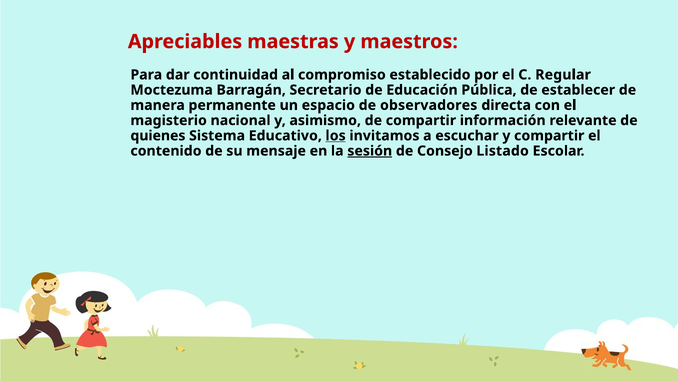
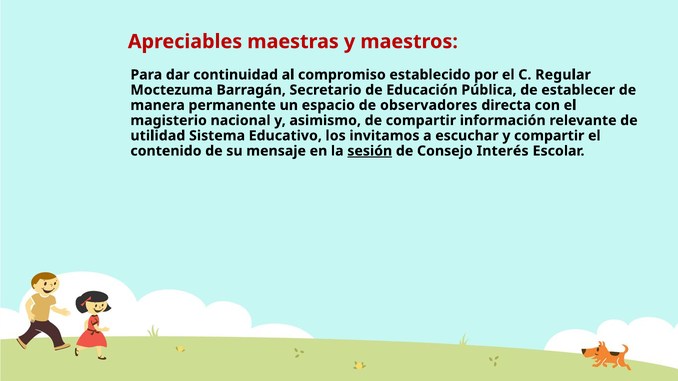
quienes: quienes -> utilidad
los underline: present -> none
Listado: Listado -> Interés
